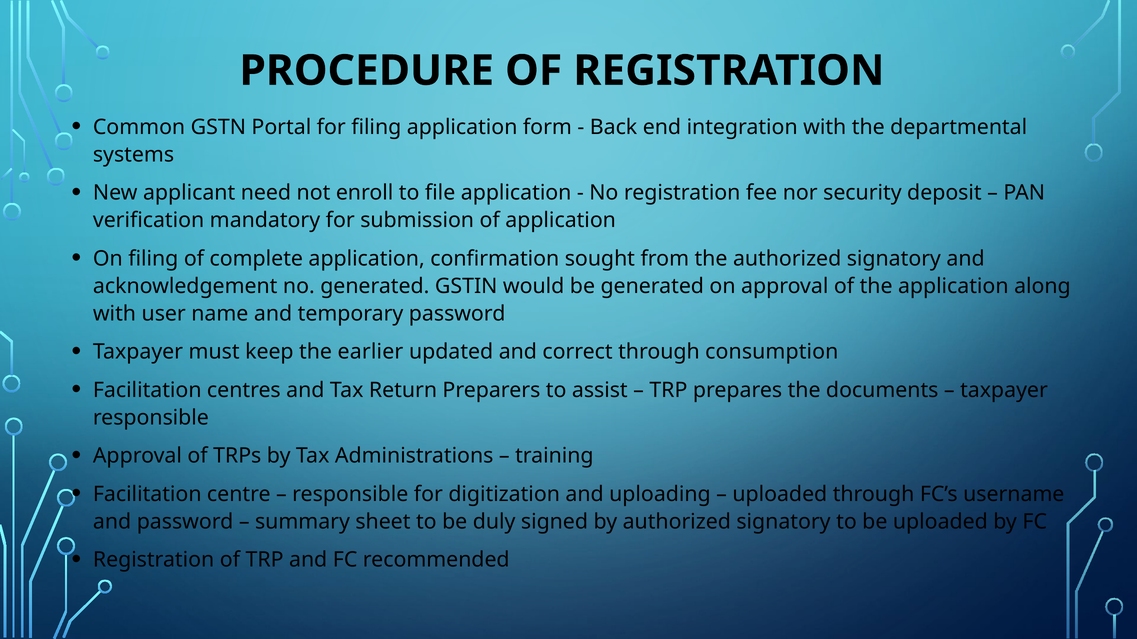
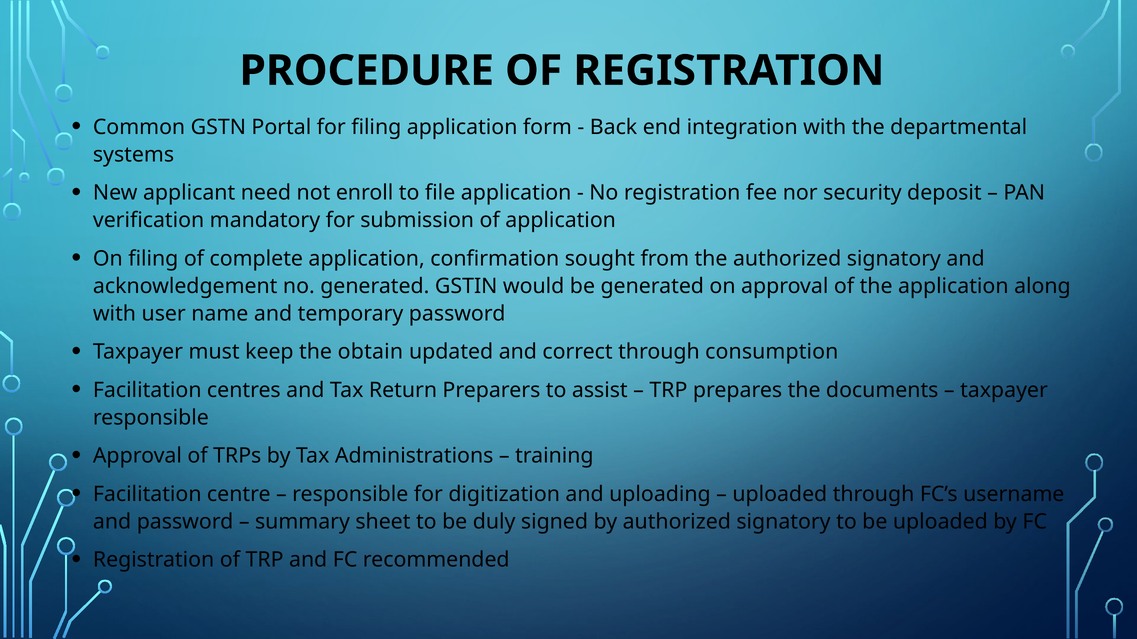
earlier: earlier -> obtain
